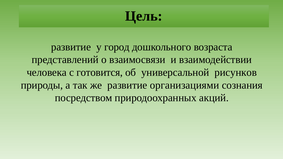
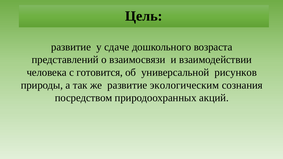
город: город -> сдаче
организациями: организациями -> экологическим
